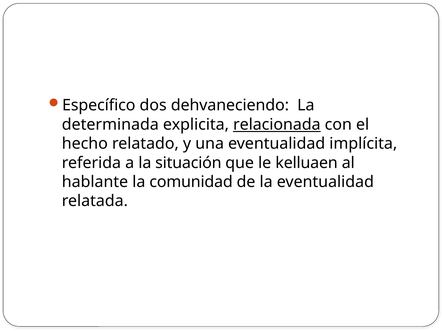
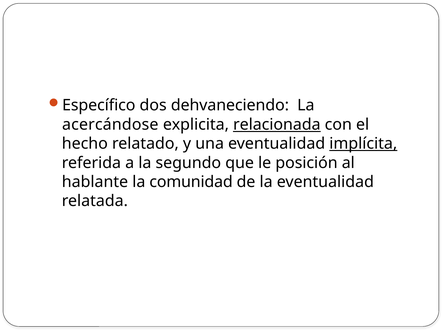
determinada: determinada -> acercándose
implícita underline: none -> present
situación: situación -> segundo
kelluaen: kelluaen -> posición
